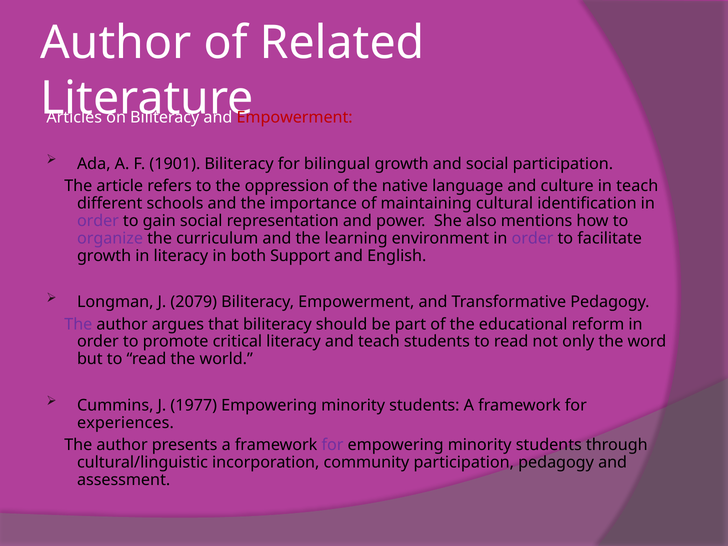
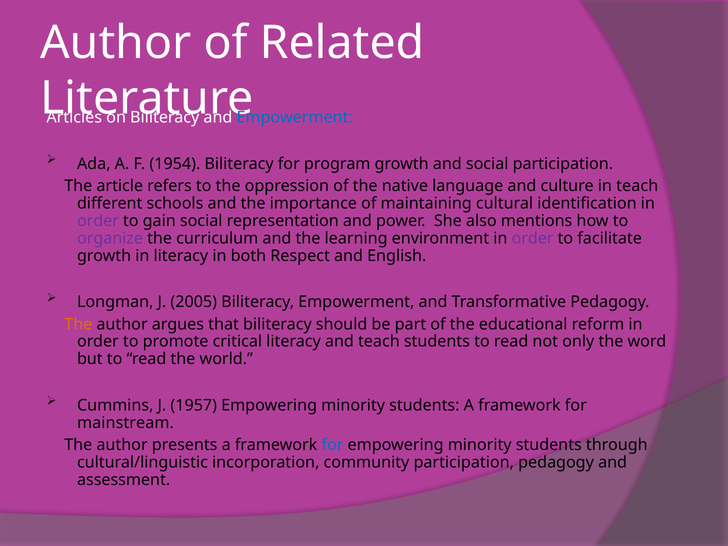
Empowerment at (295, 118) colour: red -> blue
1901: 1901 -> 1954
bilingual: bilingual -> program
Support: Support -> Respect
2079: 2079 -> 2005
The at (78, 324) colour: purple -> orange
1977: 1977 -> 1957
experiences: experiences -> mainstream
for at (333, 445) colour: purple -> blue
